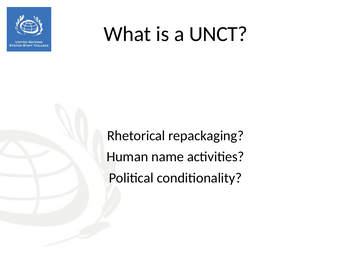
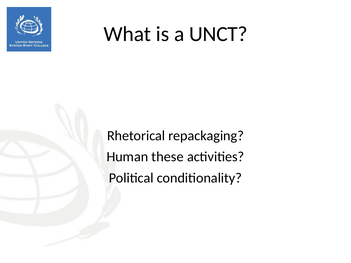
name: name -> these
